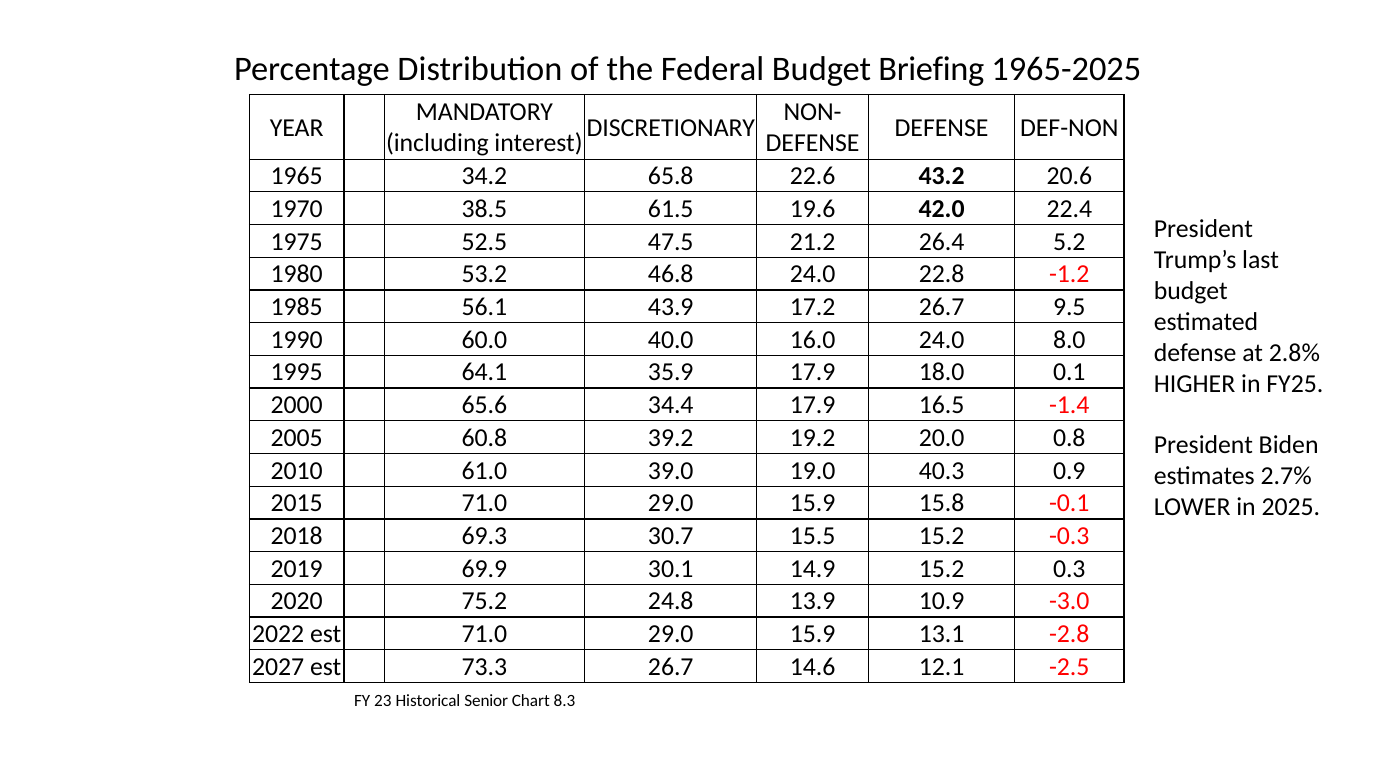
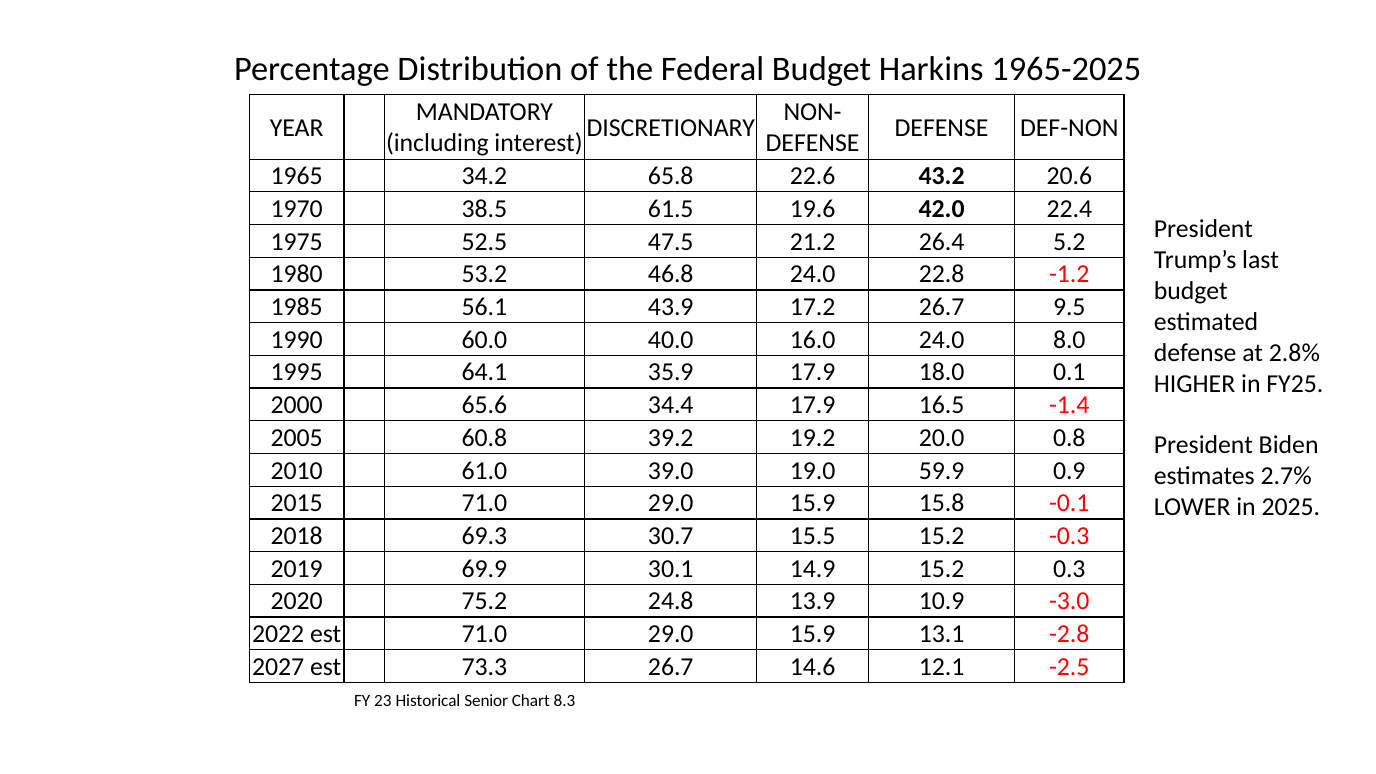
Briefing: Briefing -> Harkins
40.3: 40.3 -> 59.9
